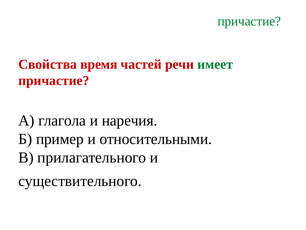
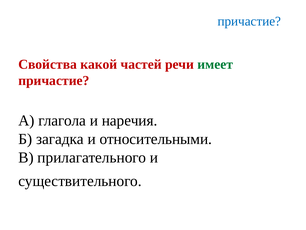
причастие at (249, 21) colour: green -> blue
время: время -> какой
пример: пример -> загадка
